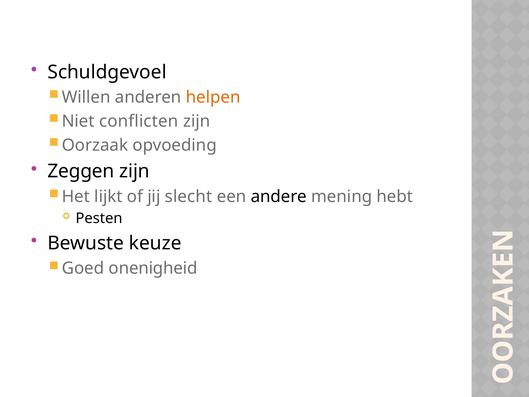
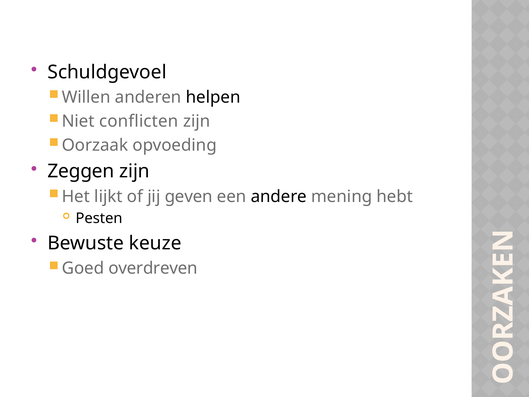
helpen colour: orange -> black
slecht: slecht -> geven
onenigheid: onenigheid -> overdreven
